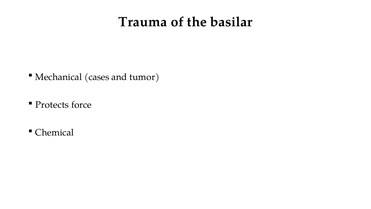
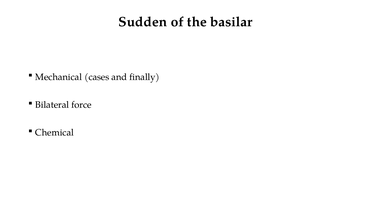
Trauma: Trauma -> Sudden
tumor: tumor -> finally
Protects: Protects -> Bilateral
